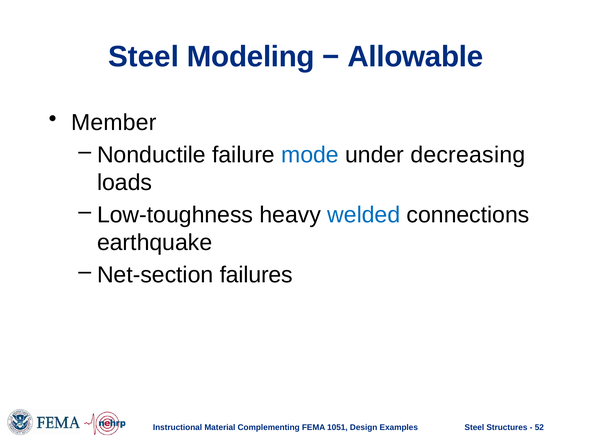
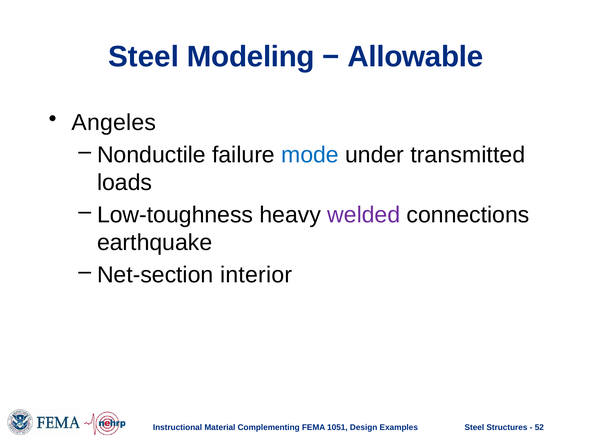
Member: Member -> Angeles
decreasing: decreasing -> transmitted
welded colour: blue -> purple
failures: failures -> interior
